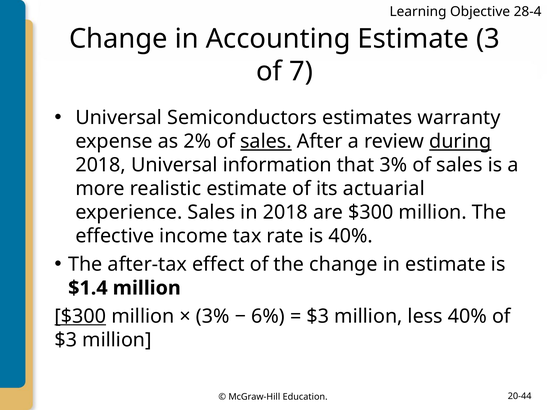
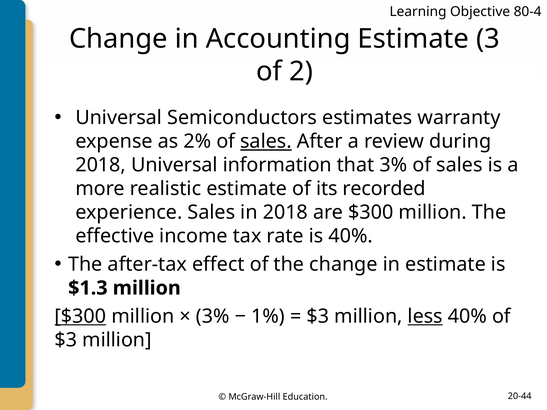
28-4: 28-4 -> 80-4
7: 7 -> 2
during underline: present -> none
actuarial: actuarial -> recorded
$1.4: $1.4 -> $1.3
6%: 6% -> 1%
less underline: none -> present
